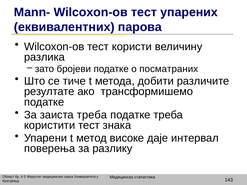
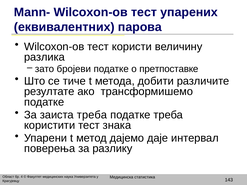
посматраних: посматраних -> претпоставке
високе: високе -> дајемо
